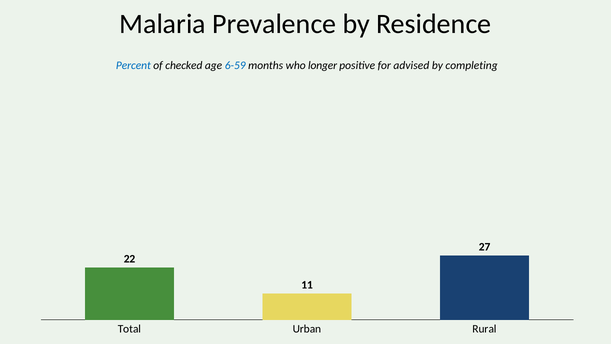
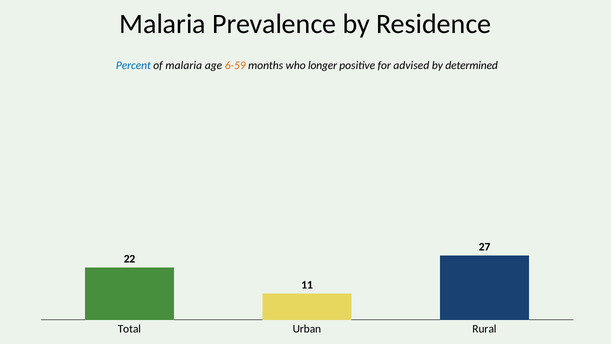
of checked: checked -> malaria
6-59 colour: blue -> orange
completing: completing -> determined
